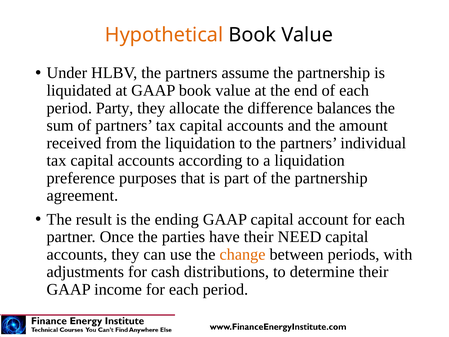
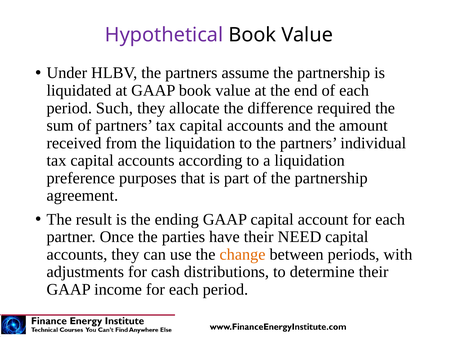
Hypothetical colour: orange -> purple
Party: Party -> Such
balances: balances -> required
